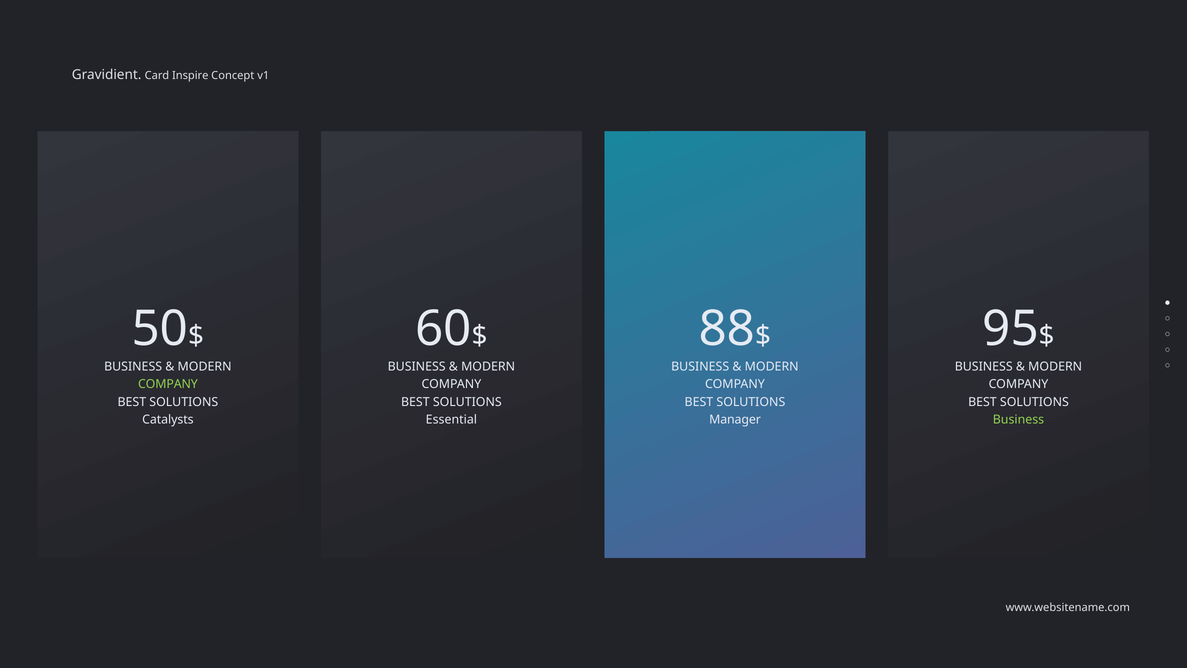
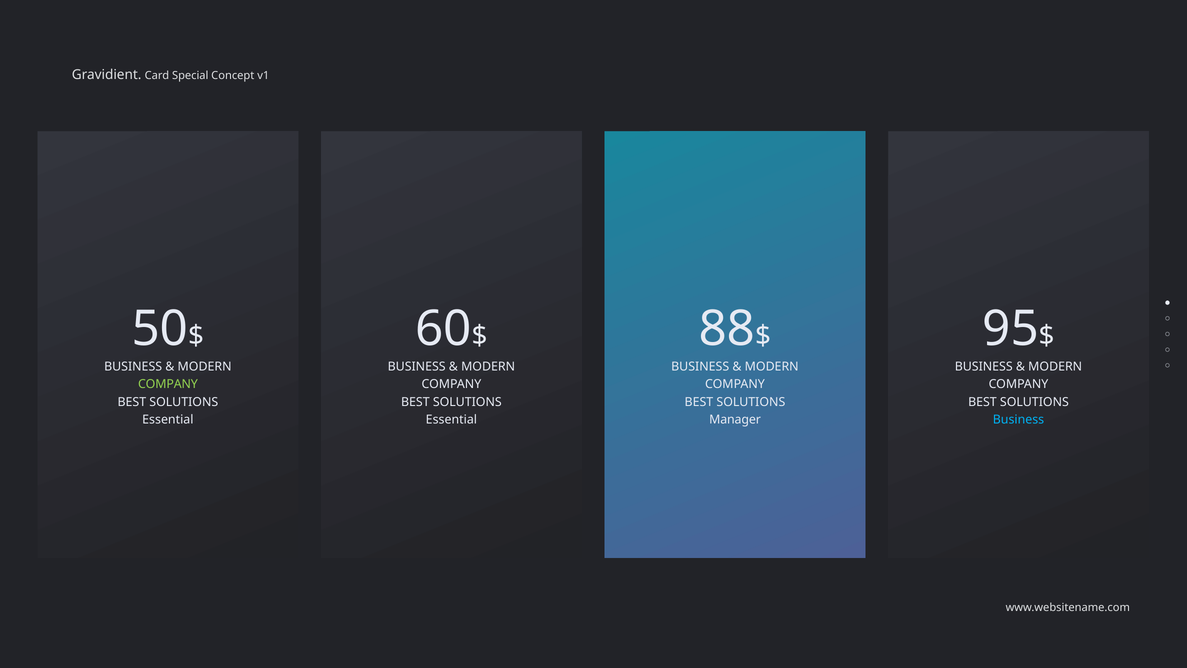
Inspire: Inspire -> Special
Catalysts at (168, 420): Catalysts -> Essential
Business at (1018, 420) colour: light green -> light blue
